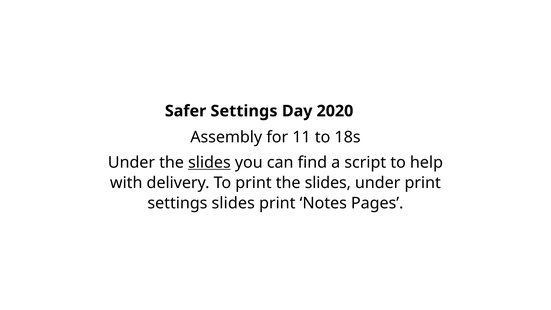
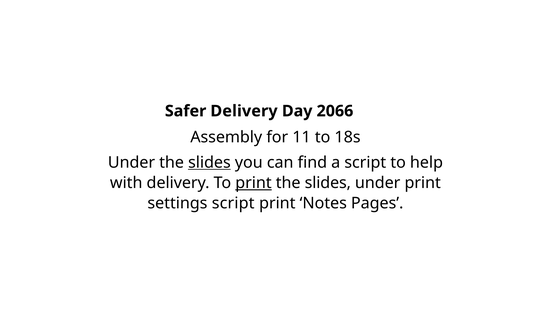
Safer Settings: Settings -> Delivery
2020: 2020 -> 2066
print at (253, 183) underline: none -> present
settings slides: slides -> script
